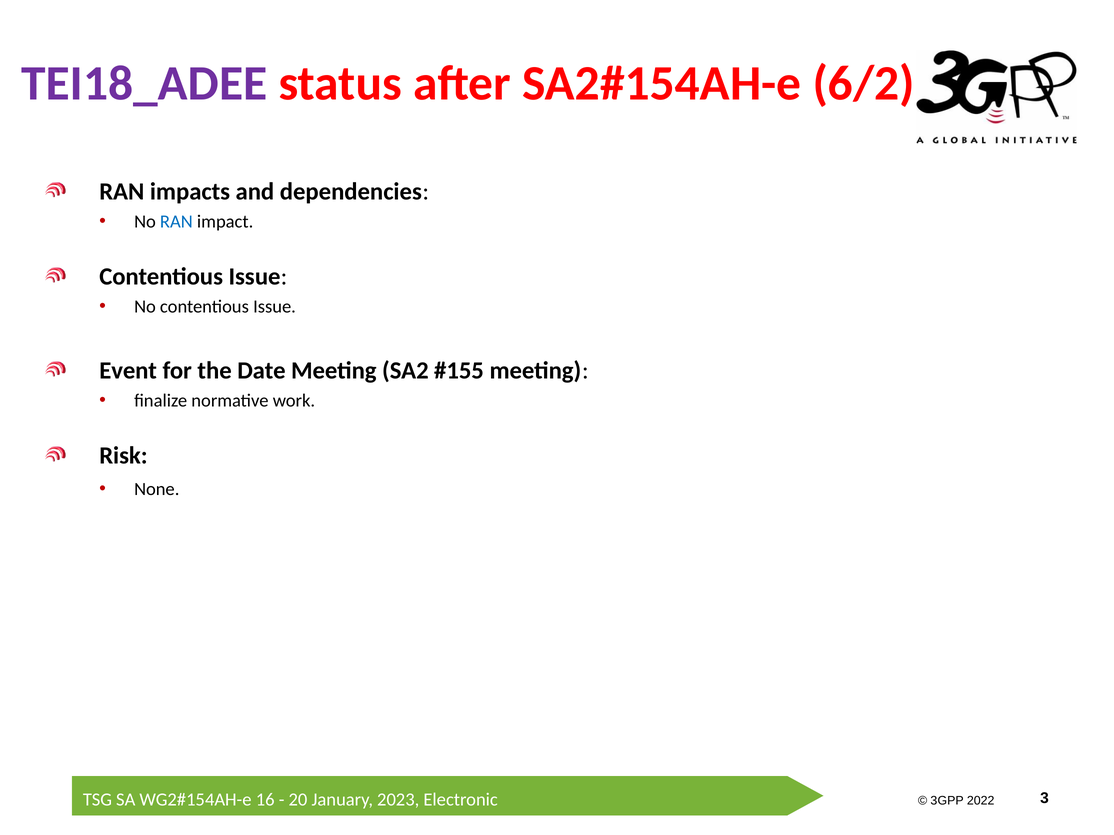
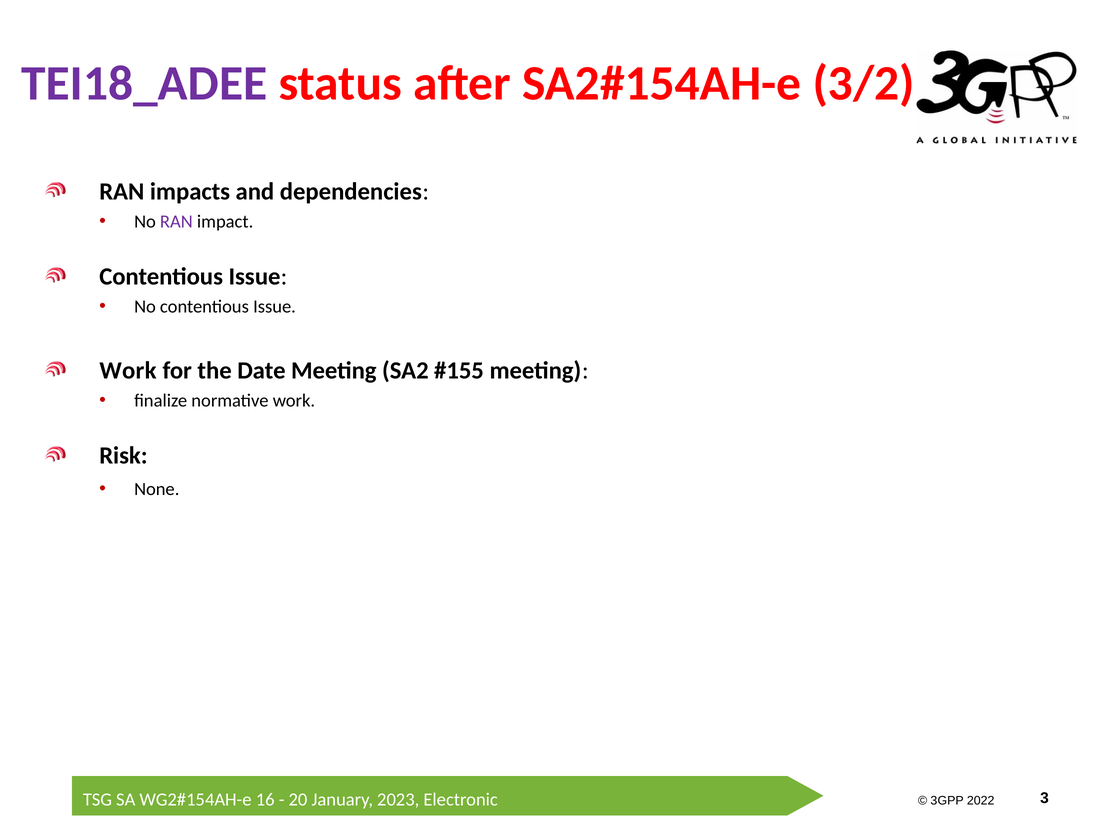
6/2: 6/2 -> 3/2
RAN at (176, 222) colour: blue -> purple
Event at (128, 371): Event -> Work
